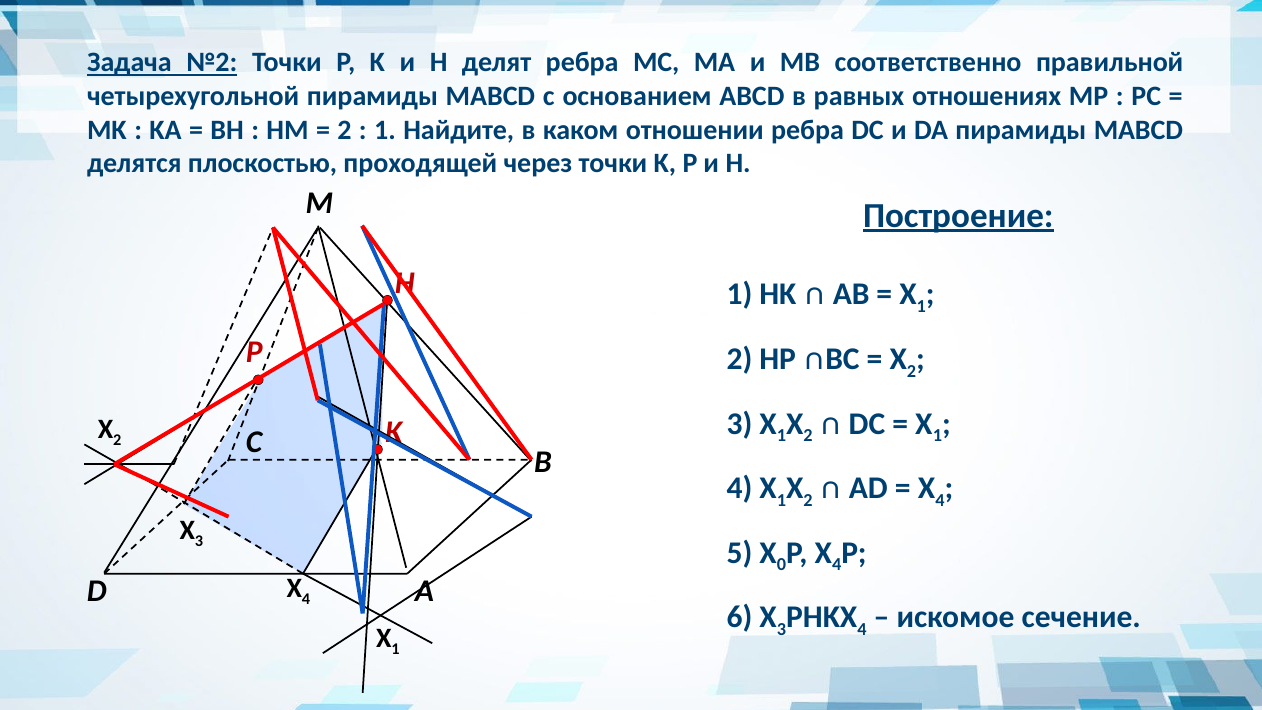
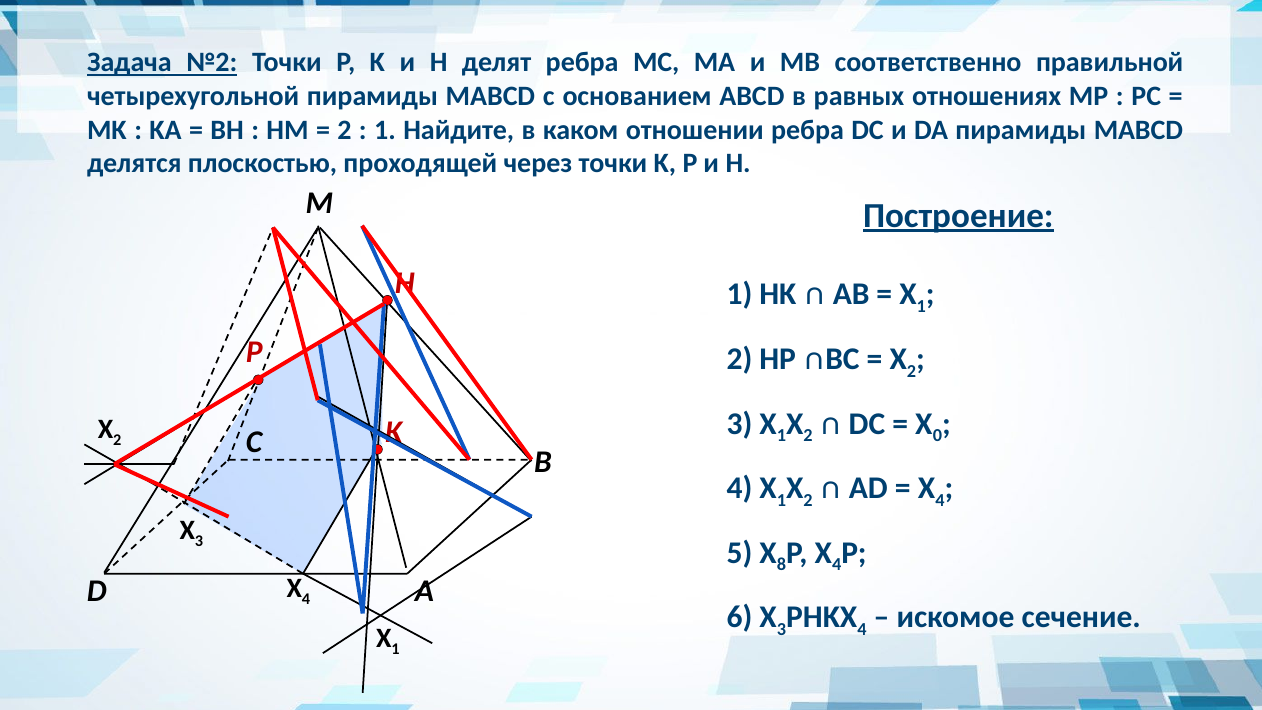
1 at (937, 436): 1 -> 0
0: 0 -> 8
